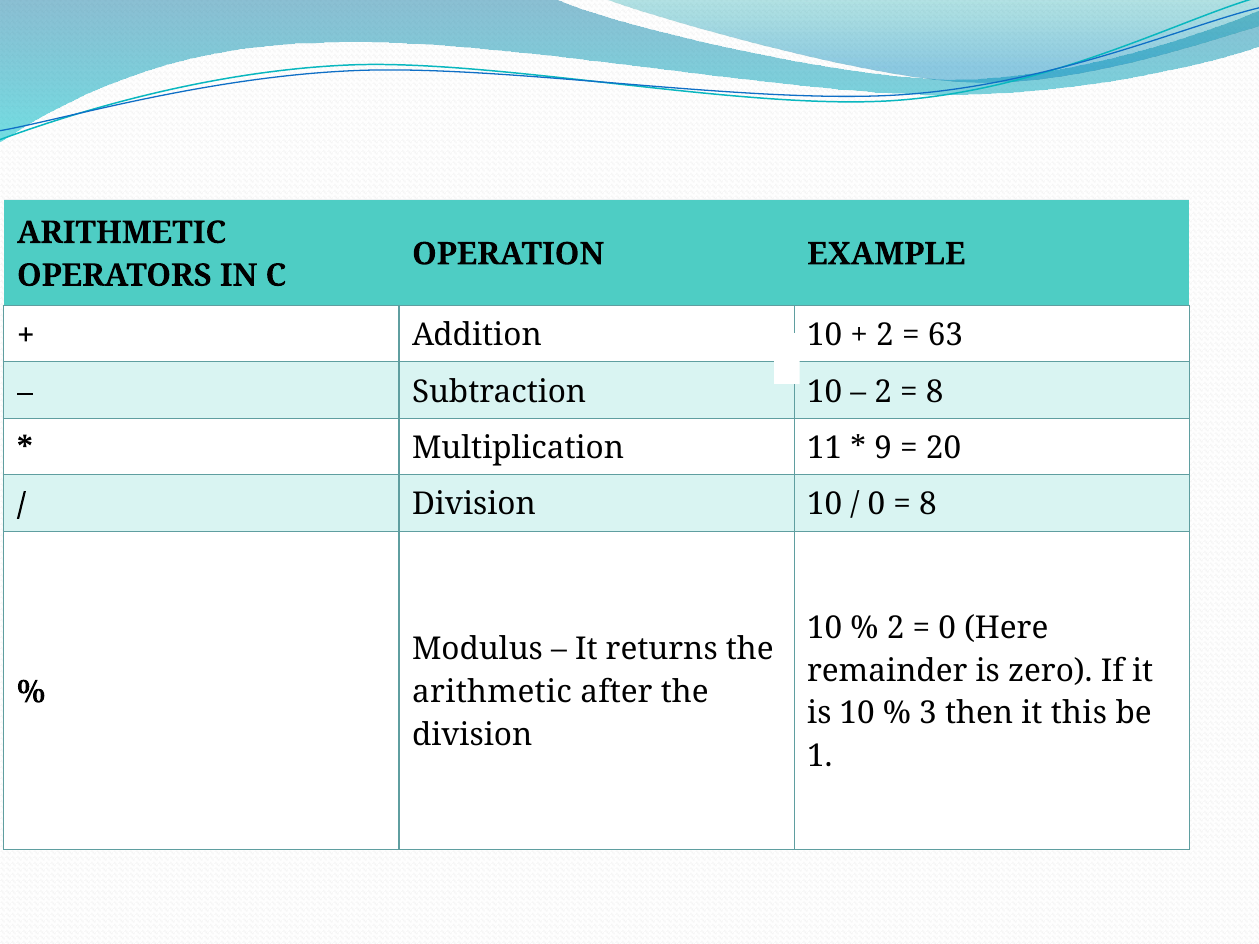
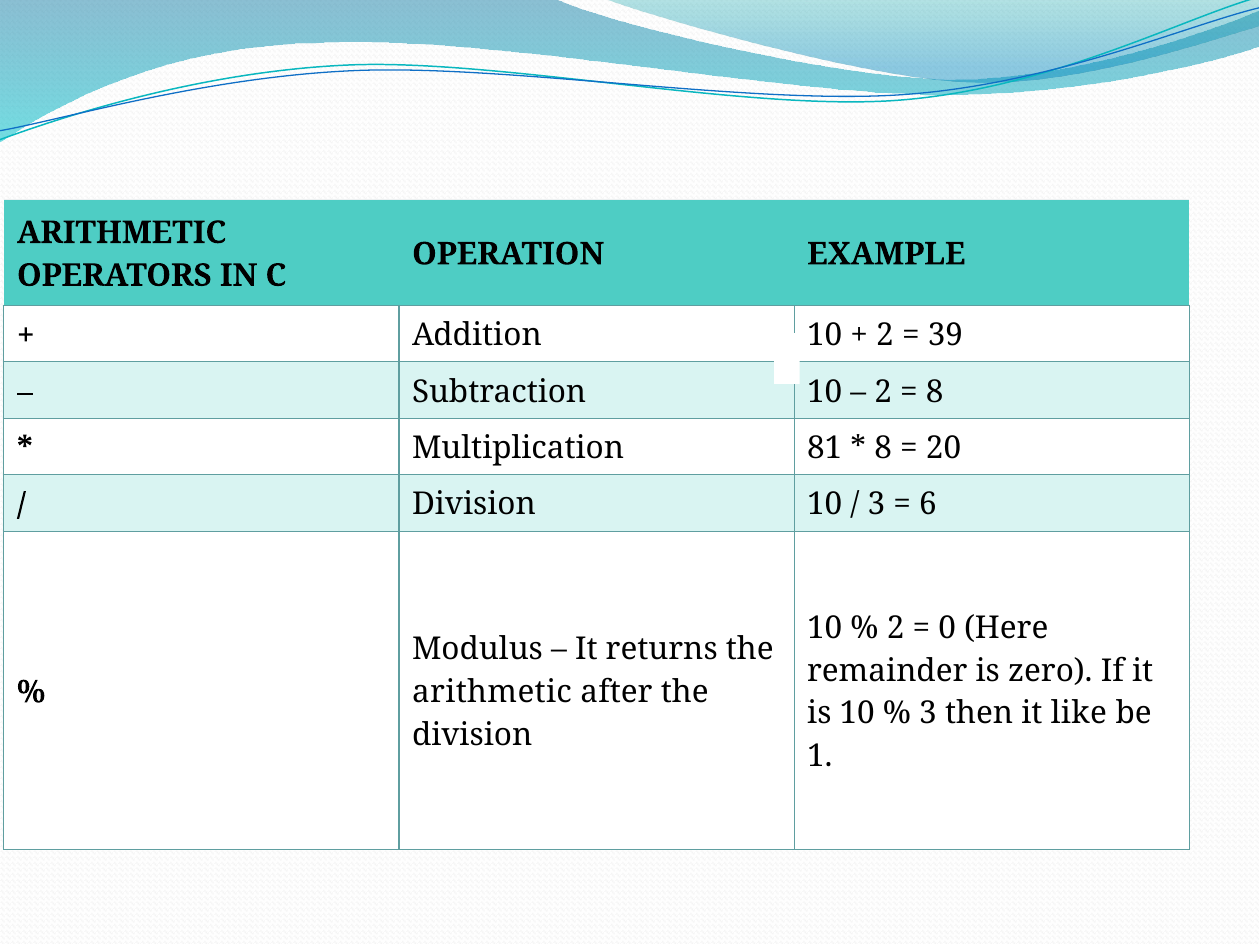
63: 63 -> 39
11: 11 -> 81
9 at (883, 448): 9 -> 8
0 at (876, 505): 0 -> 3
8 at (928, 505): 8 -> 6
this: this -> like
